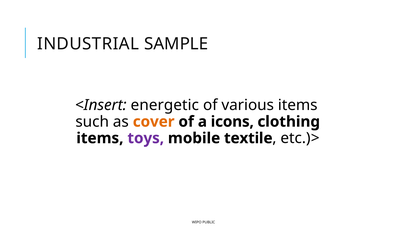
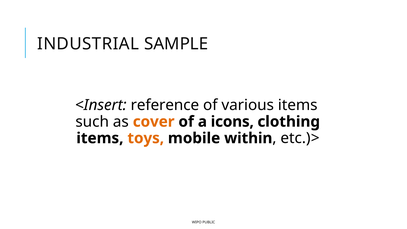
energetic: energetic -> reference
toys colour: purple -> orange
textile: textile -> within
